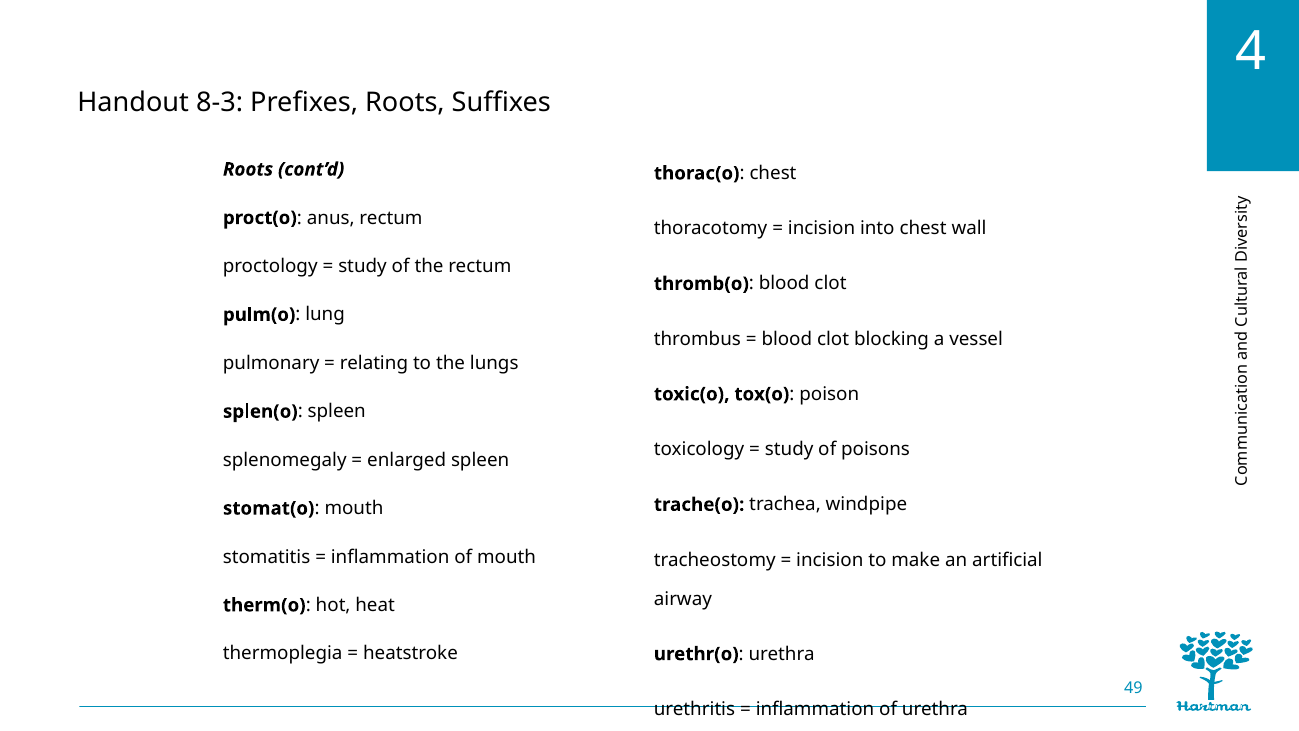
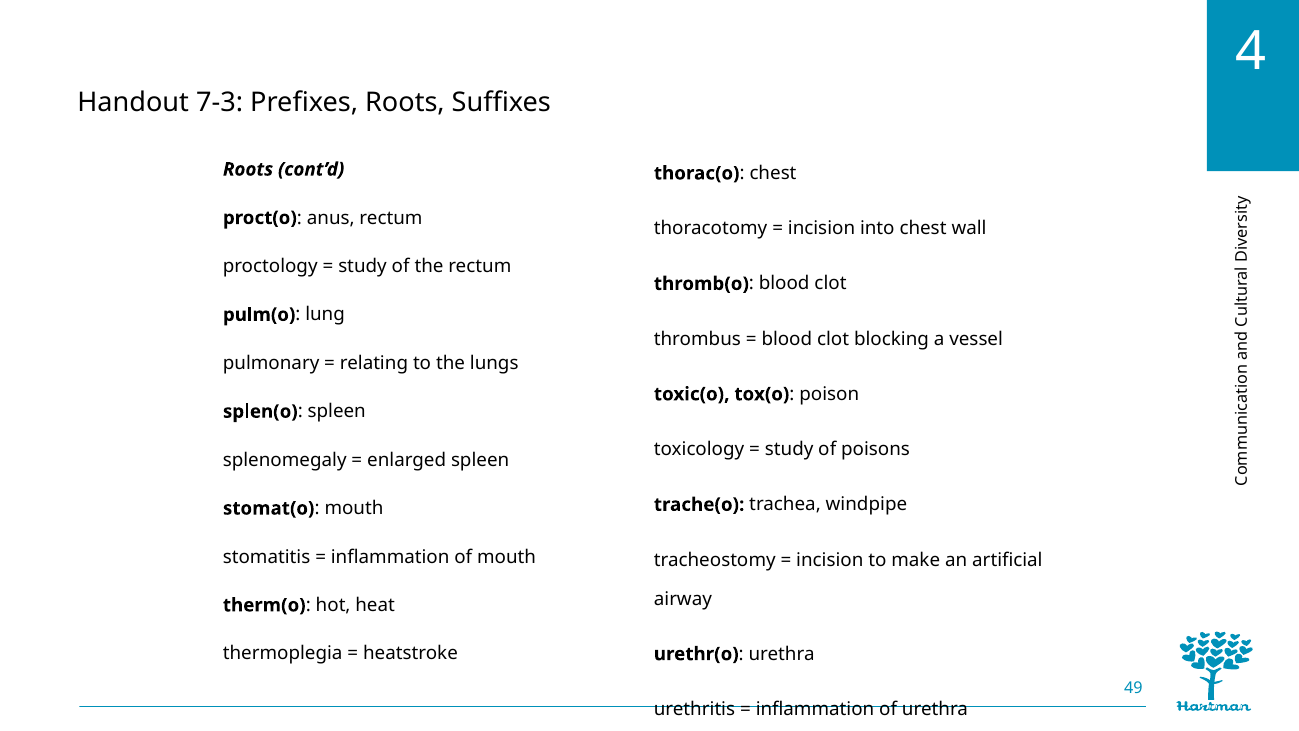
8-3: 8-3 -> 7-3
